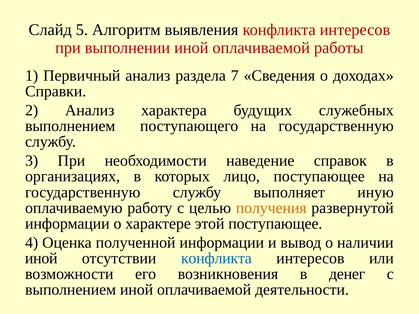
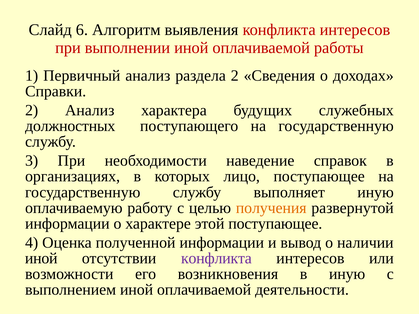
5: 5 -> 6
раздела 7: 7 -> 2
выполнением at (70, 126): выполнением -> должностных
конфликта at (216, 258) colour: blue -> purple
в денег: денег -> иную
